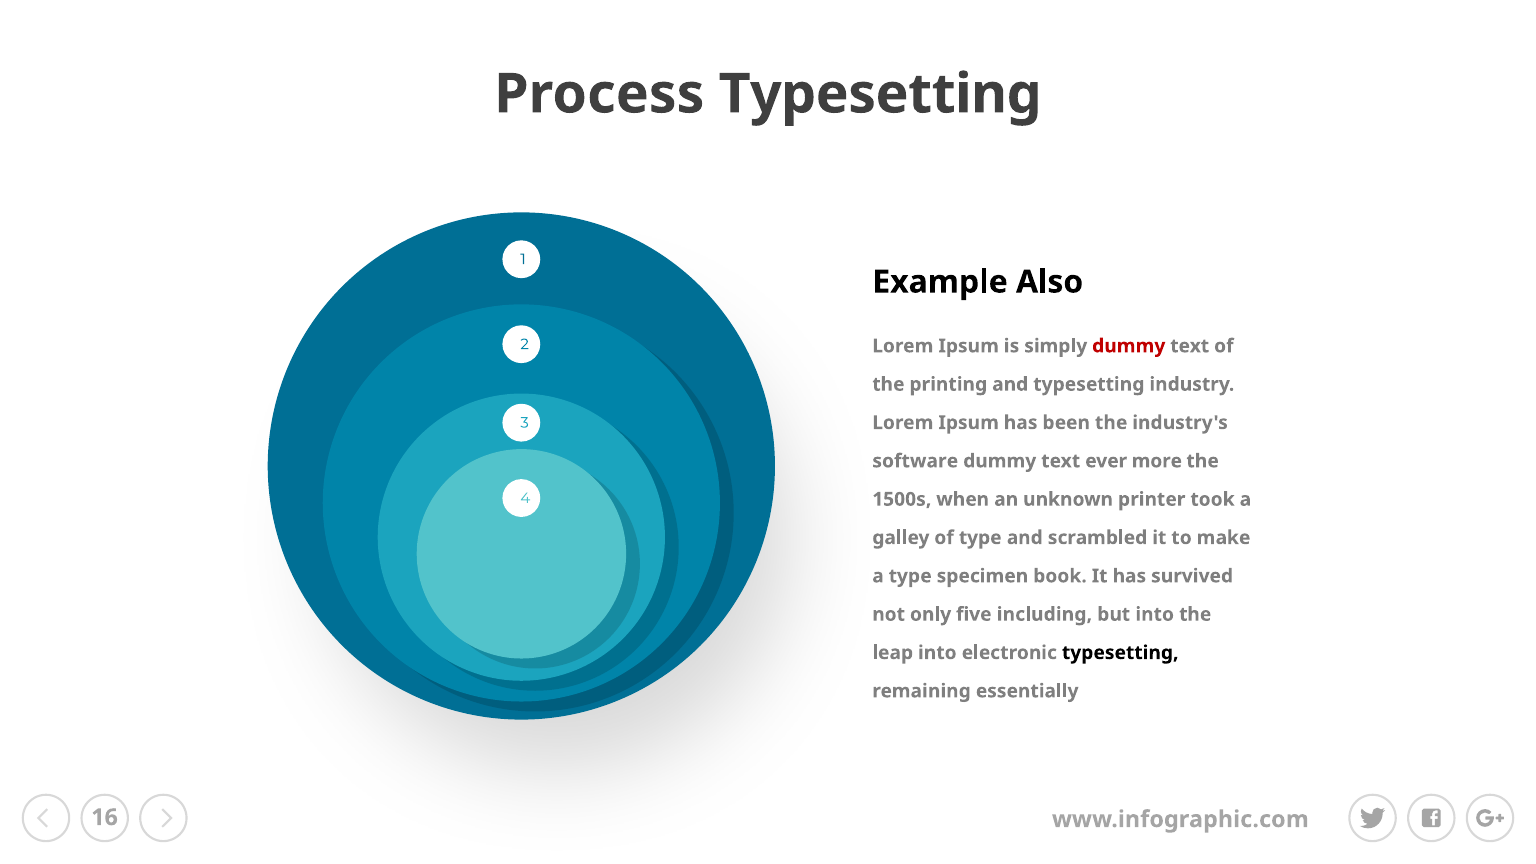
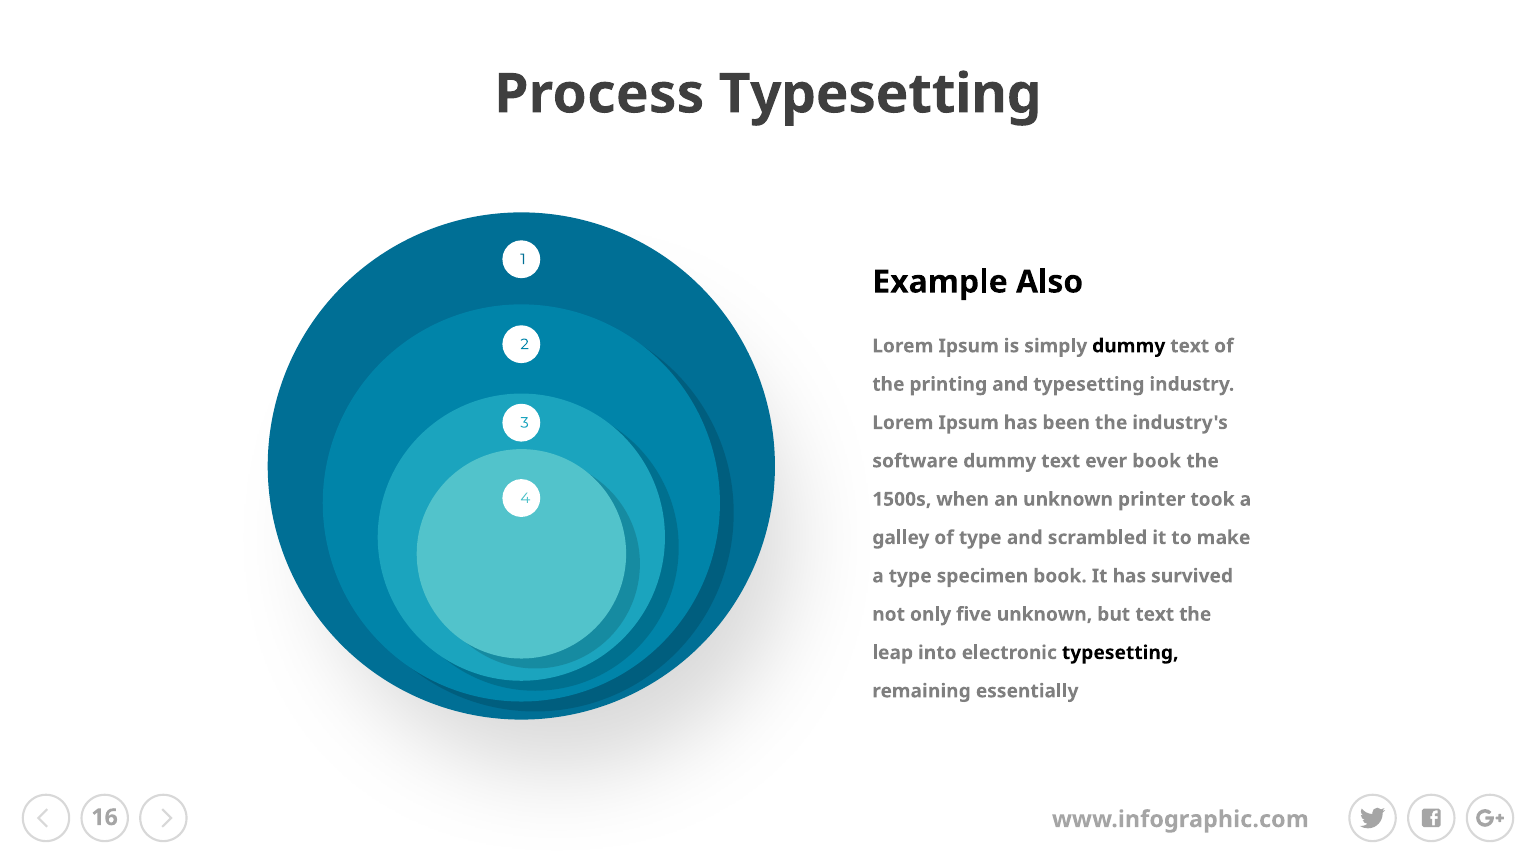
dummy at (1129, 346) colour: red -> black
ever more: more -> book
five including: including -> unknown
but into: into -> text
